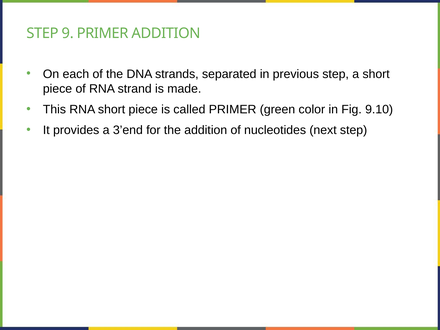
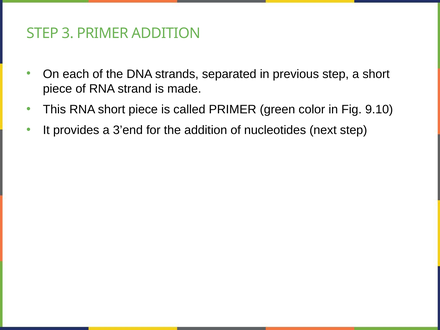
9: 9 -> 3
